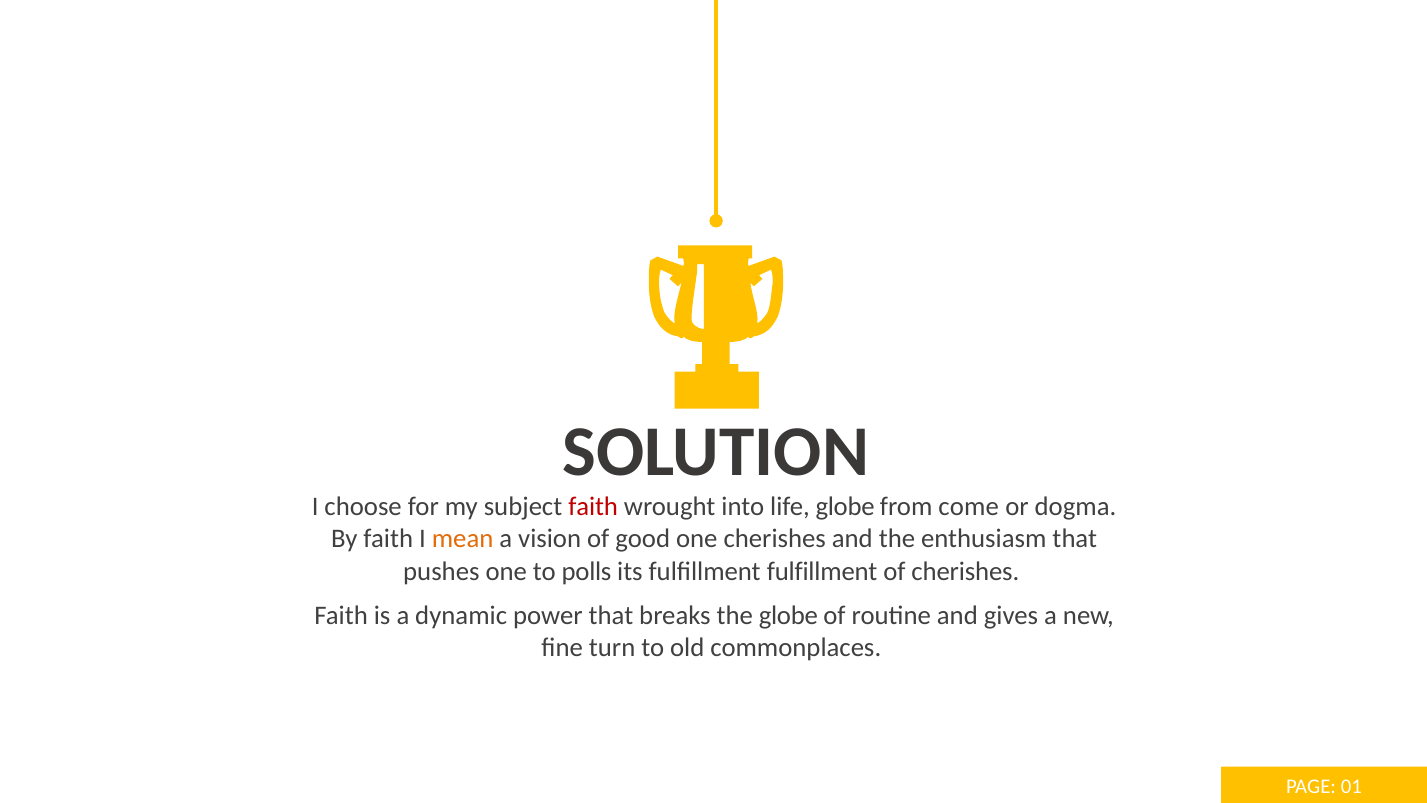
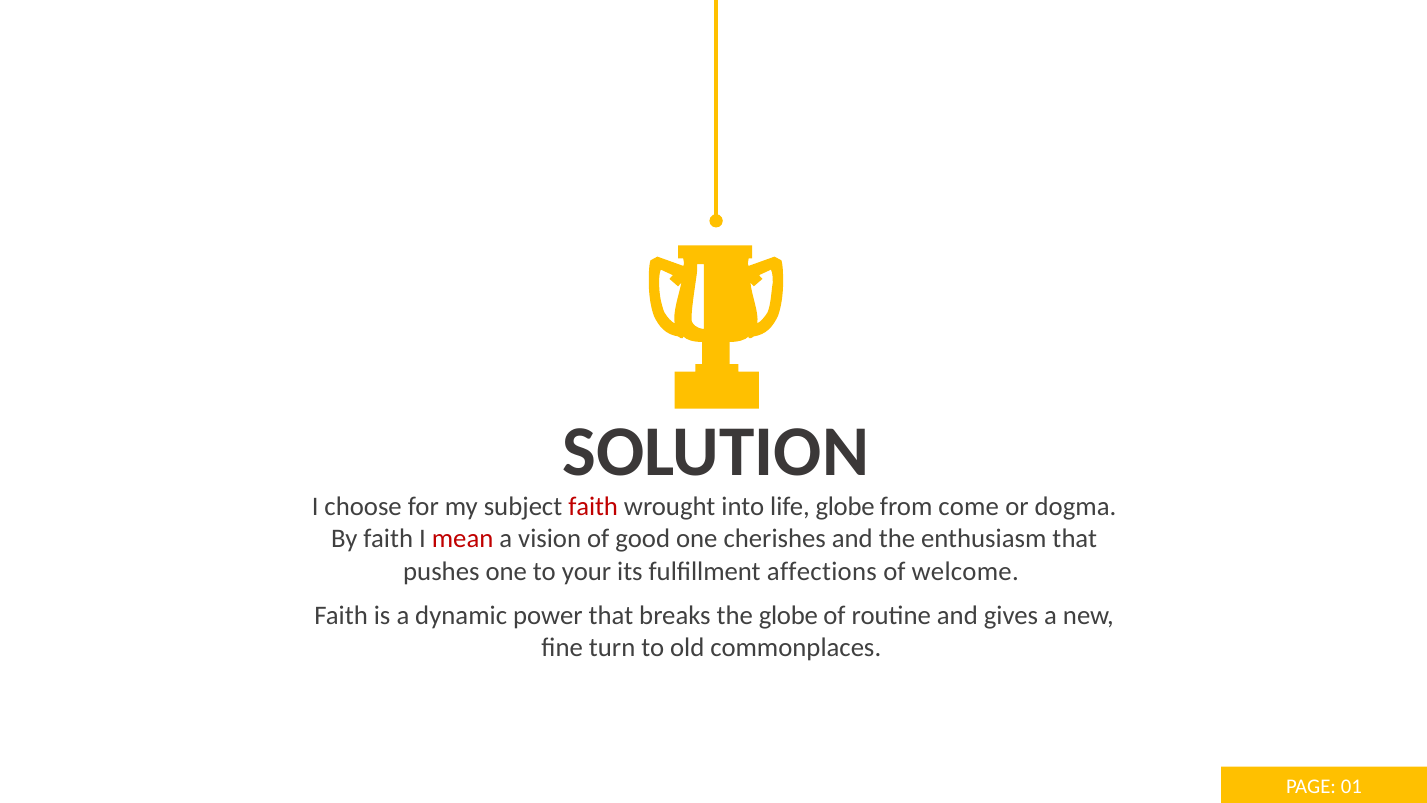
mean colour: orange -> red
polls: polls -> your
fulfillment fulfillment: fulfillment -> affections
of cherishes: cherishes -> welcome
